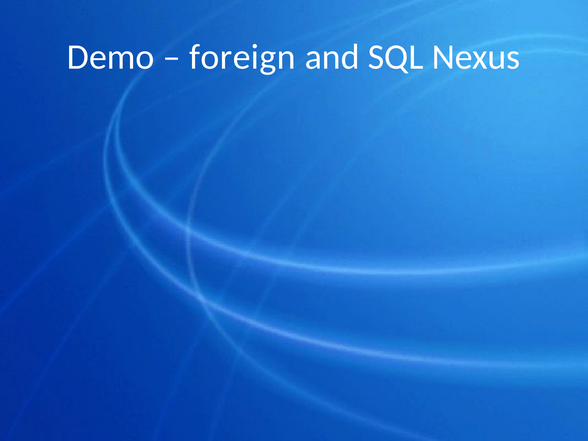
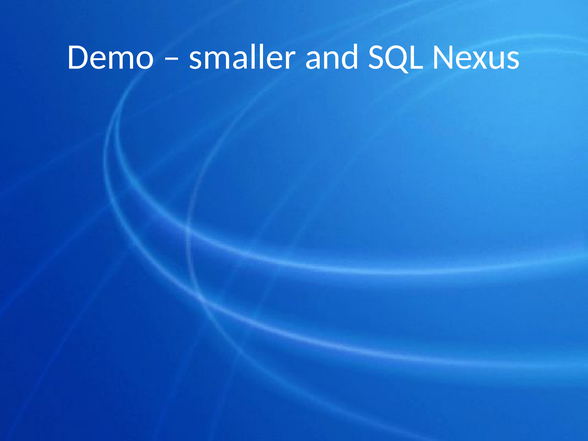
foreign: foreign -> smaller
